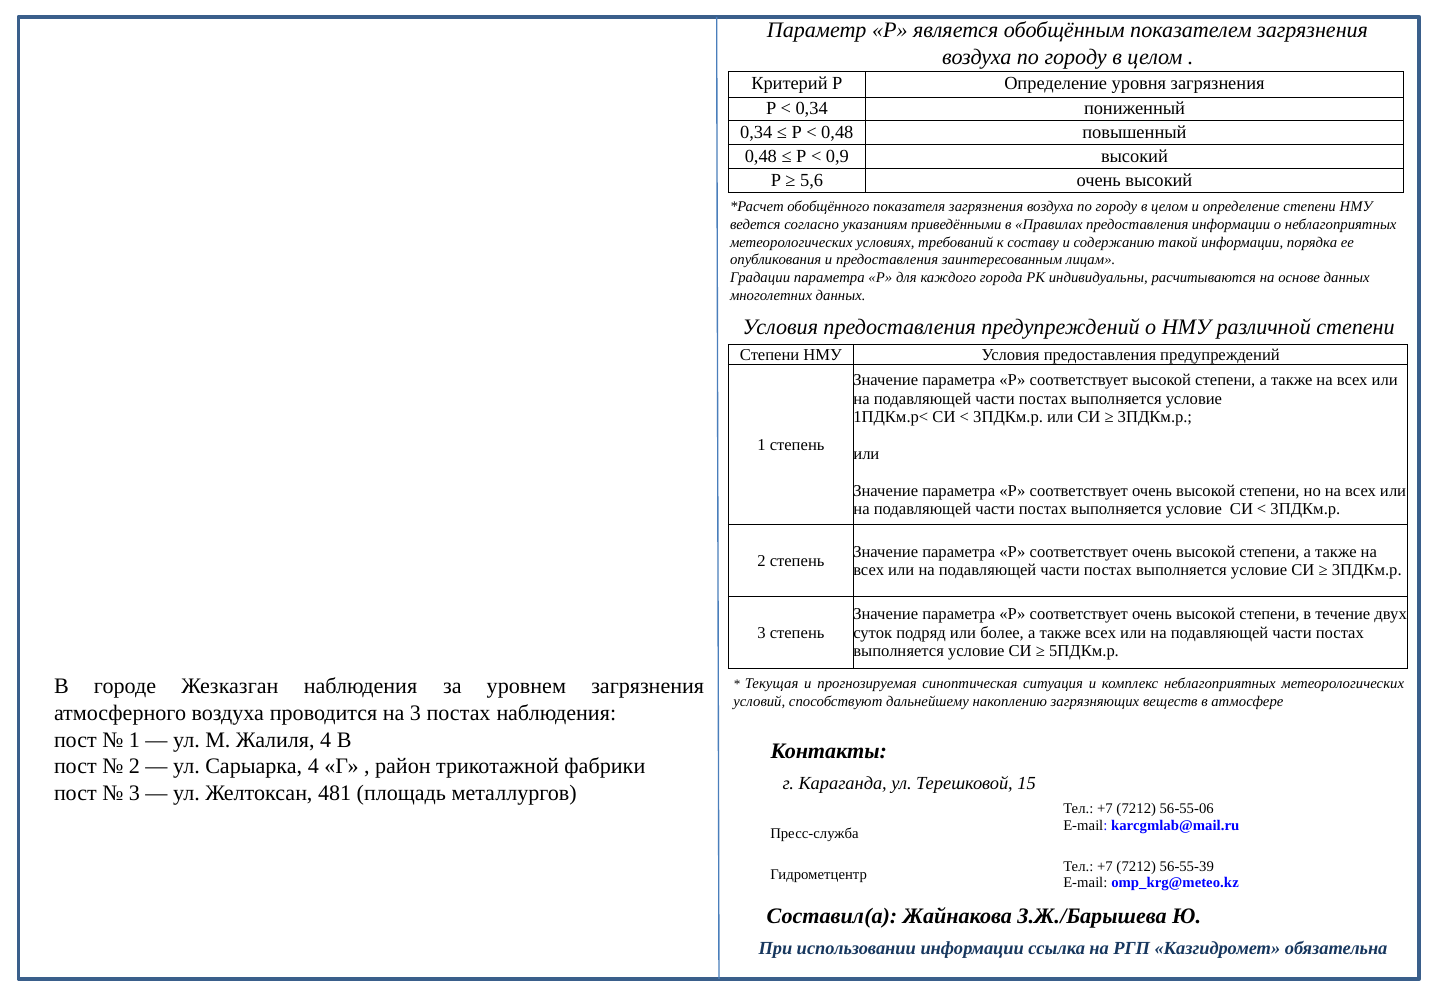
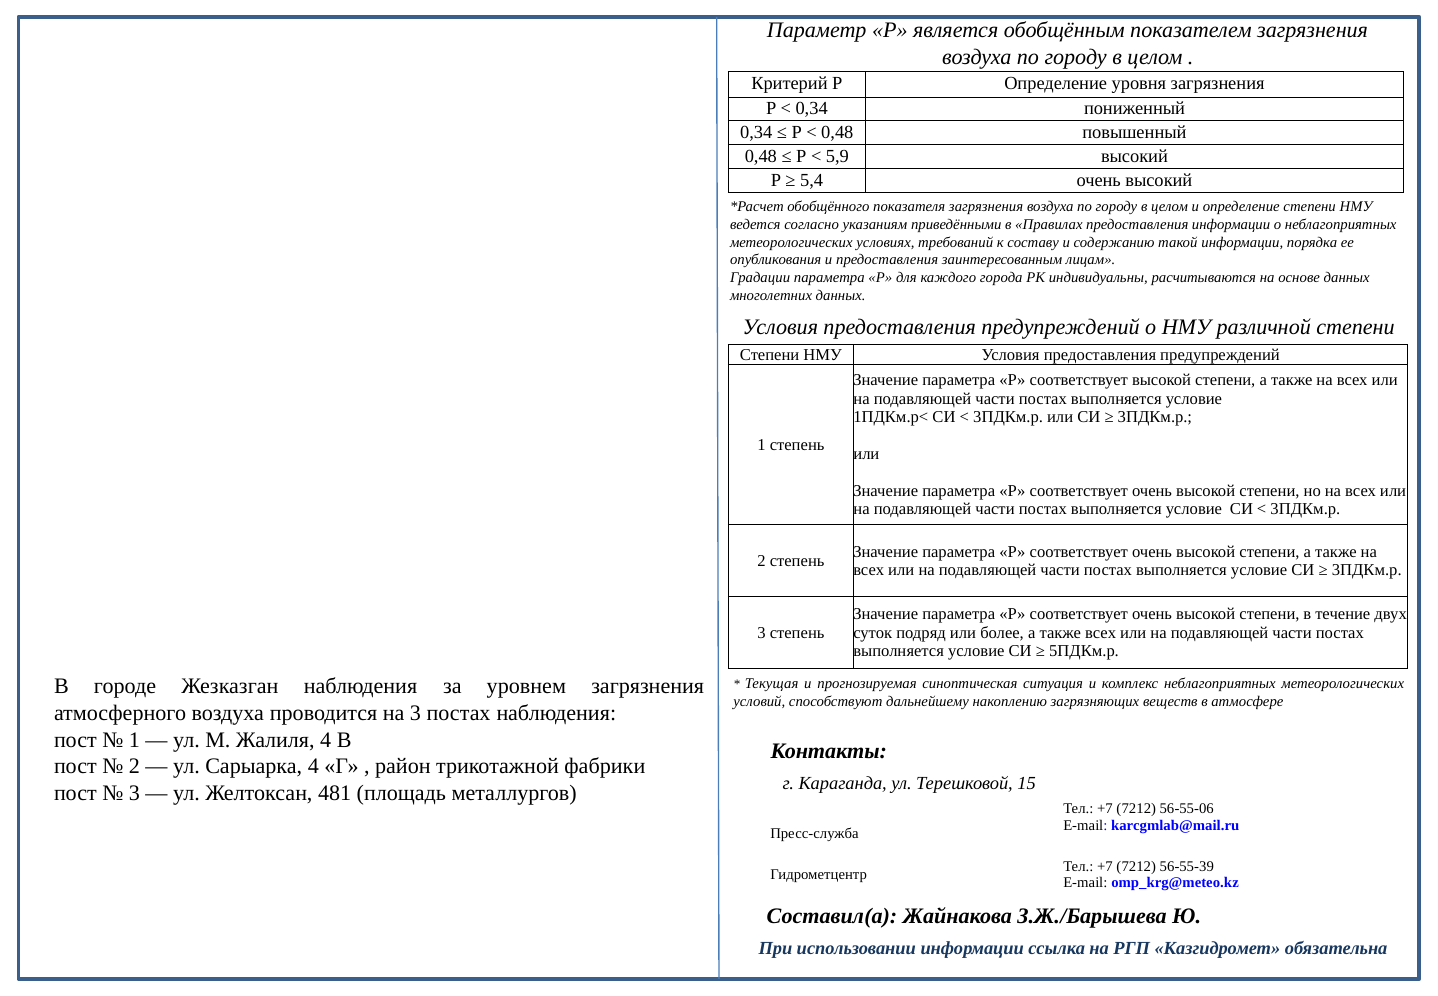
0,9: 0,9 -> 5,9
5,6: 5,6 -> 5,4
